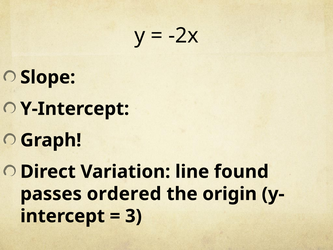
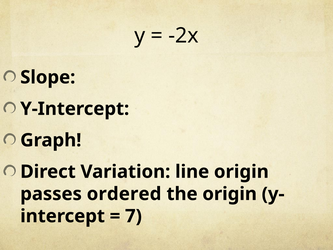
line found: found -> origin
3: 3 -> 7
